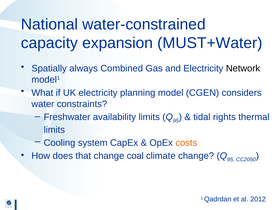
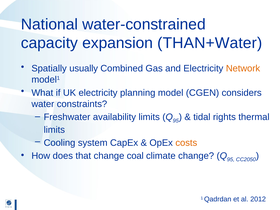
MUST+Water: MUST+Water -> THAN+Water
always: always -> usually
Network colour: black -> orange
